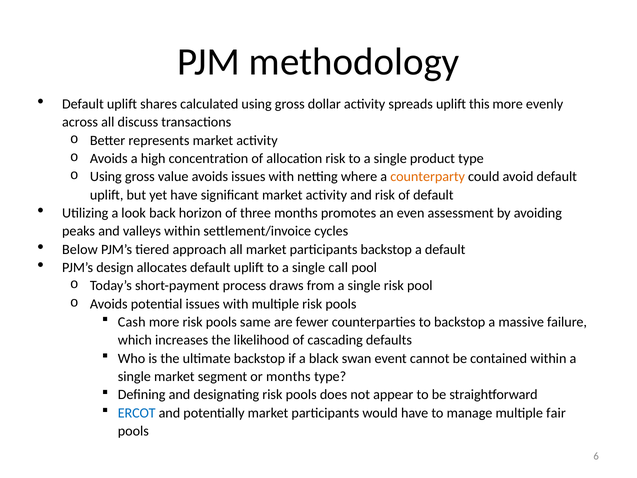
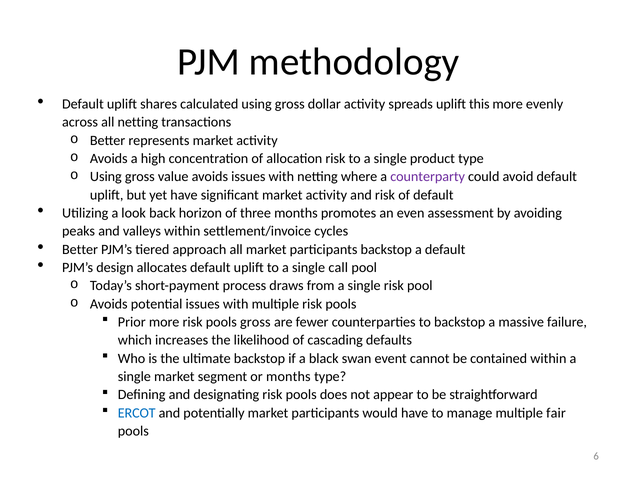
all discuss: discuss -> netting
counterparty colour: orange -> purple
Below at (80, 249): Below -> Better
Cash: Cash -> Prior
pools same: same -> gross
